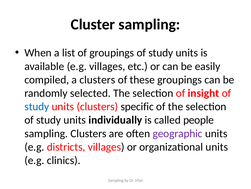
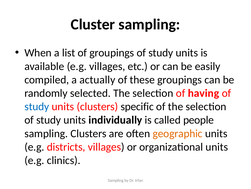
a clusters: clusters -> actually
insight: insight -> having
geographic colour: purple -> orange
